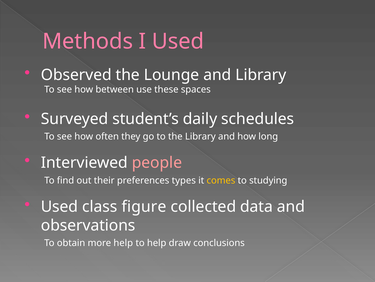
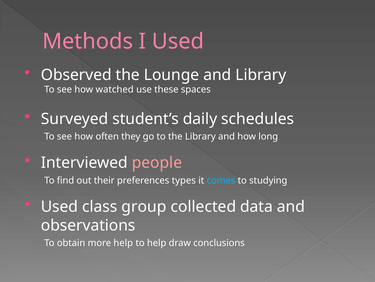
between: between -> watched
comes colour: yellow -> light blue
figure: figure -> group
